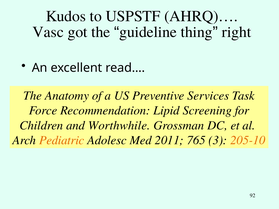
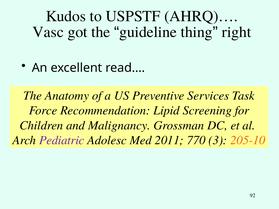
Worthwhile: Worthwhile -> Malignancy
Pediatric colour: orange -> purple
765: 765 -> 770
